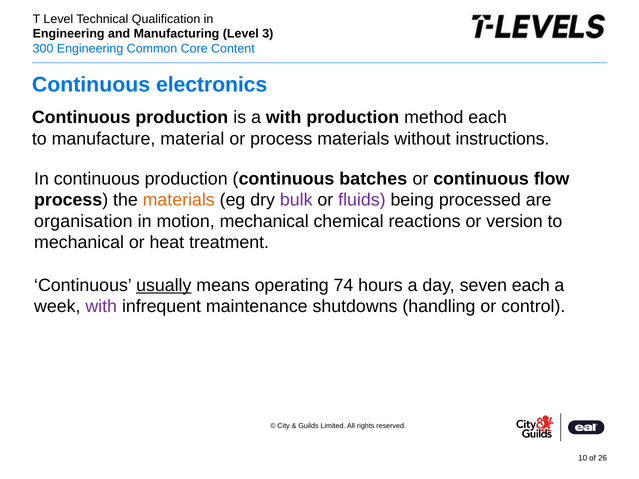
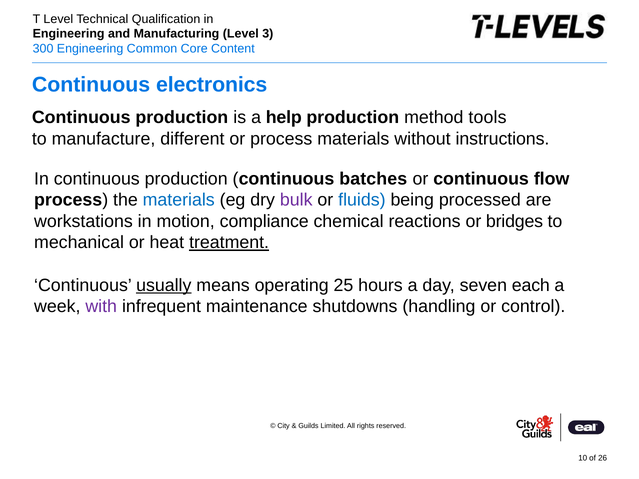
a with: with -> help
method each: each -> tools
material: material -> different
materials at (179, 200) colour: orange -> blue
fluids colour: purple -> blue
organisation: organisation -> workstations
motion mechanical: mechanical -> compliance
version: version -> bridges
treatment underline: none -> present
74: 74 -> 25
